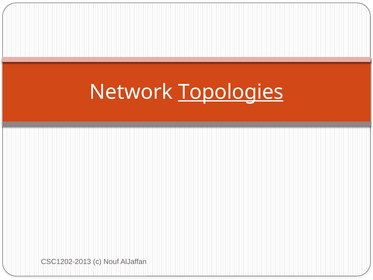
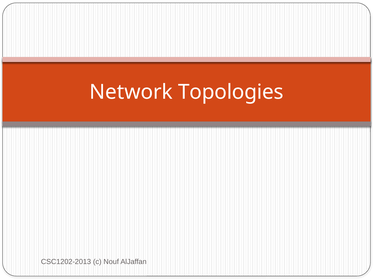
Topologies underline: present -> none
